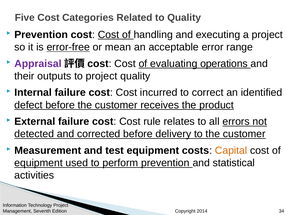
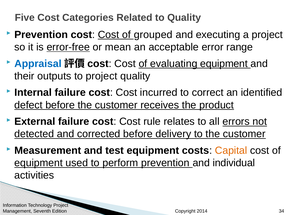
handling: handling -> grouped
Appraisal colour: purple -> blue
evaluating operations: operations -> equipment
statistical: statistical -> individual
